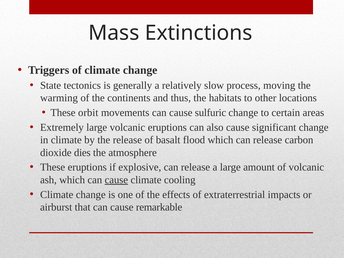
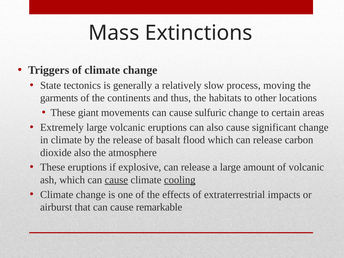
warming: warming -> garments
orbit: orbit -> giant
dioxide dies: dies -> also
cooling underline: none -> present
